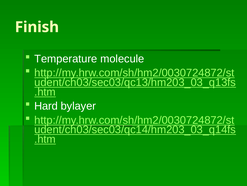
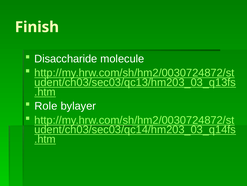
Temperature: Temperature -> Disaccharide
Hard: Hard -> Role
